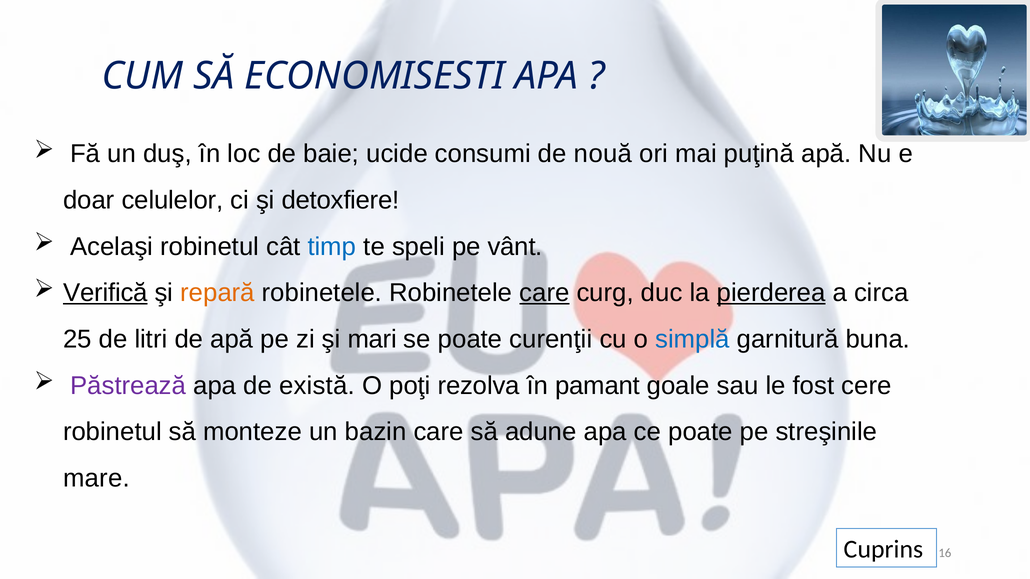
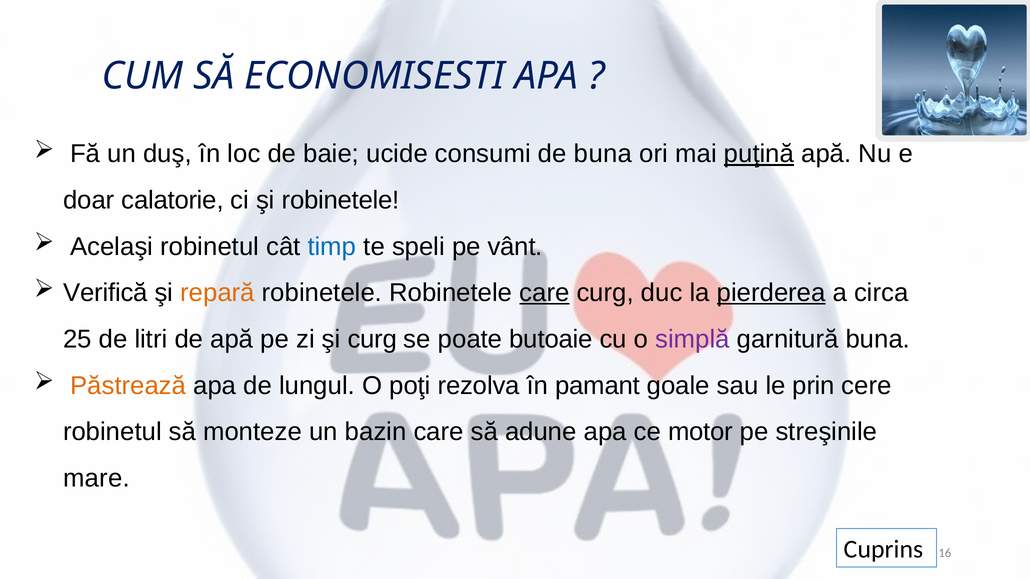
de nouă: nouă -> buna
puţină underline: none -> present
celulelor: celulelor -> calatorie
şi detoxfiere: detoxfiere -> robinetele
Verifică underline: present -> none
şi mari: mari -> curg
curenţii: curenţii -> butoaie
simplă colour: blue -> purple
Păstrează colour: purple -> orange
există: există -> lungul
fost: fost -> prin
ce poate: poate -> motor
